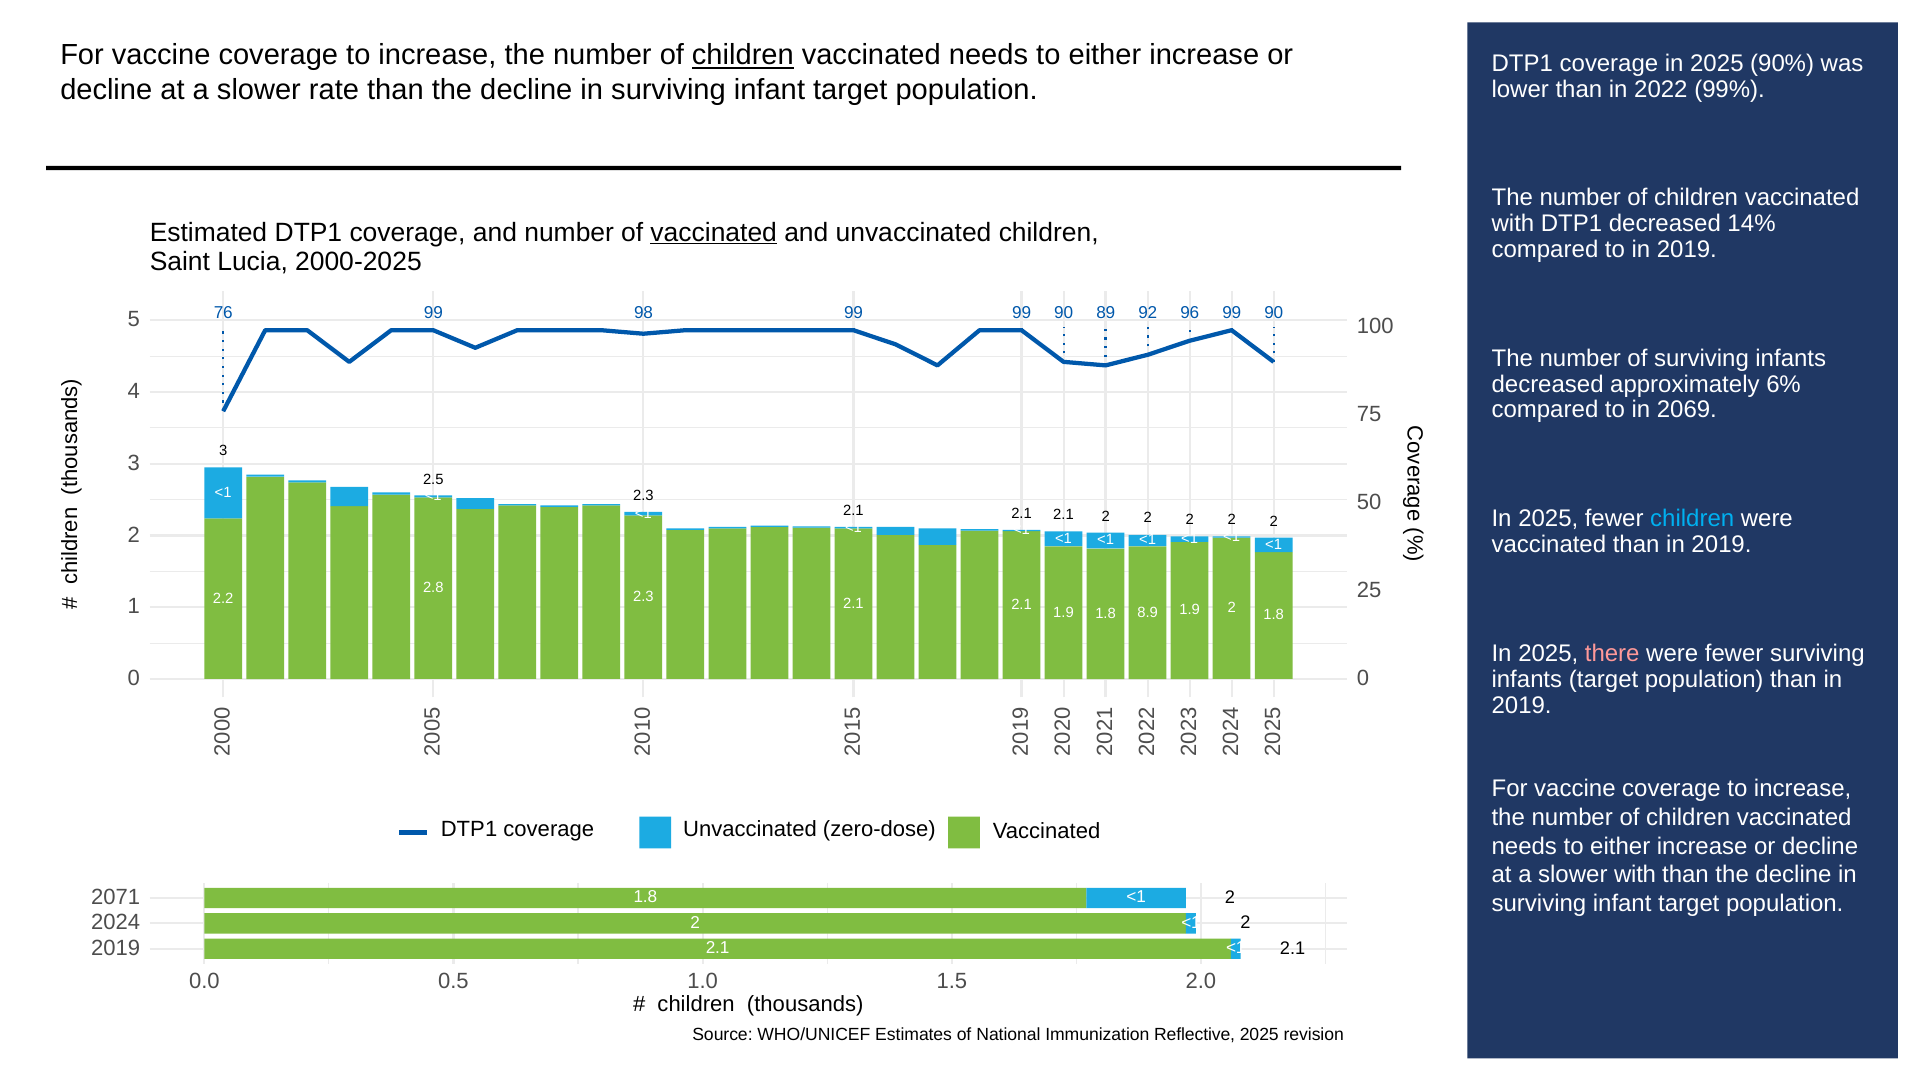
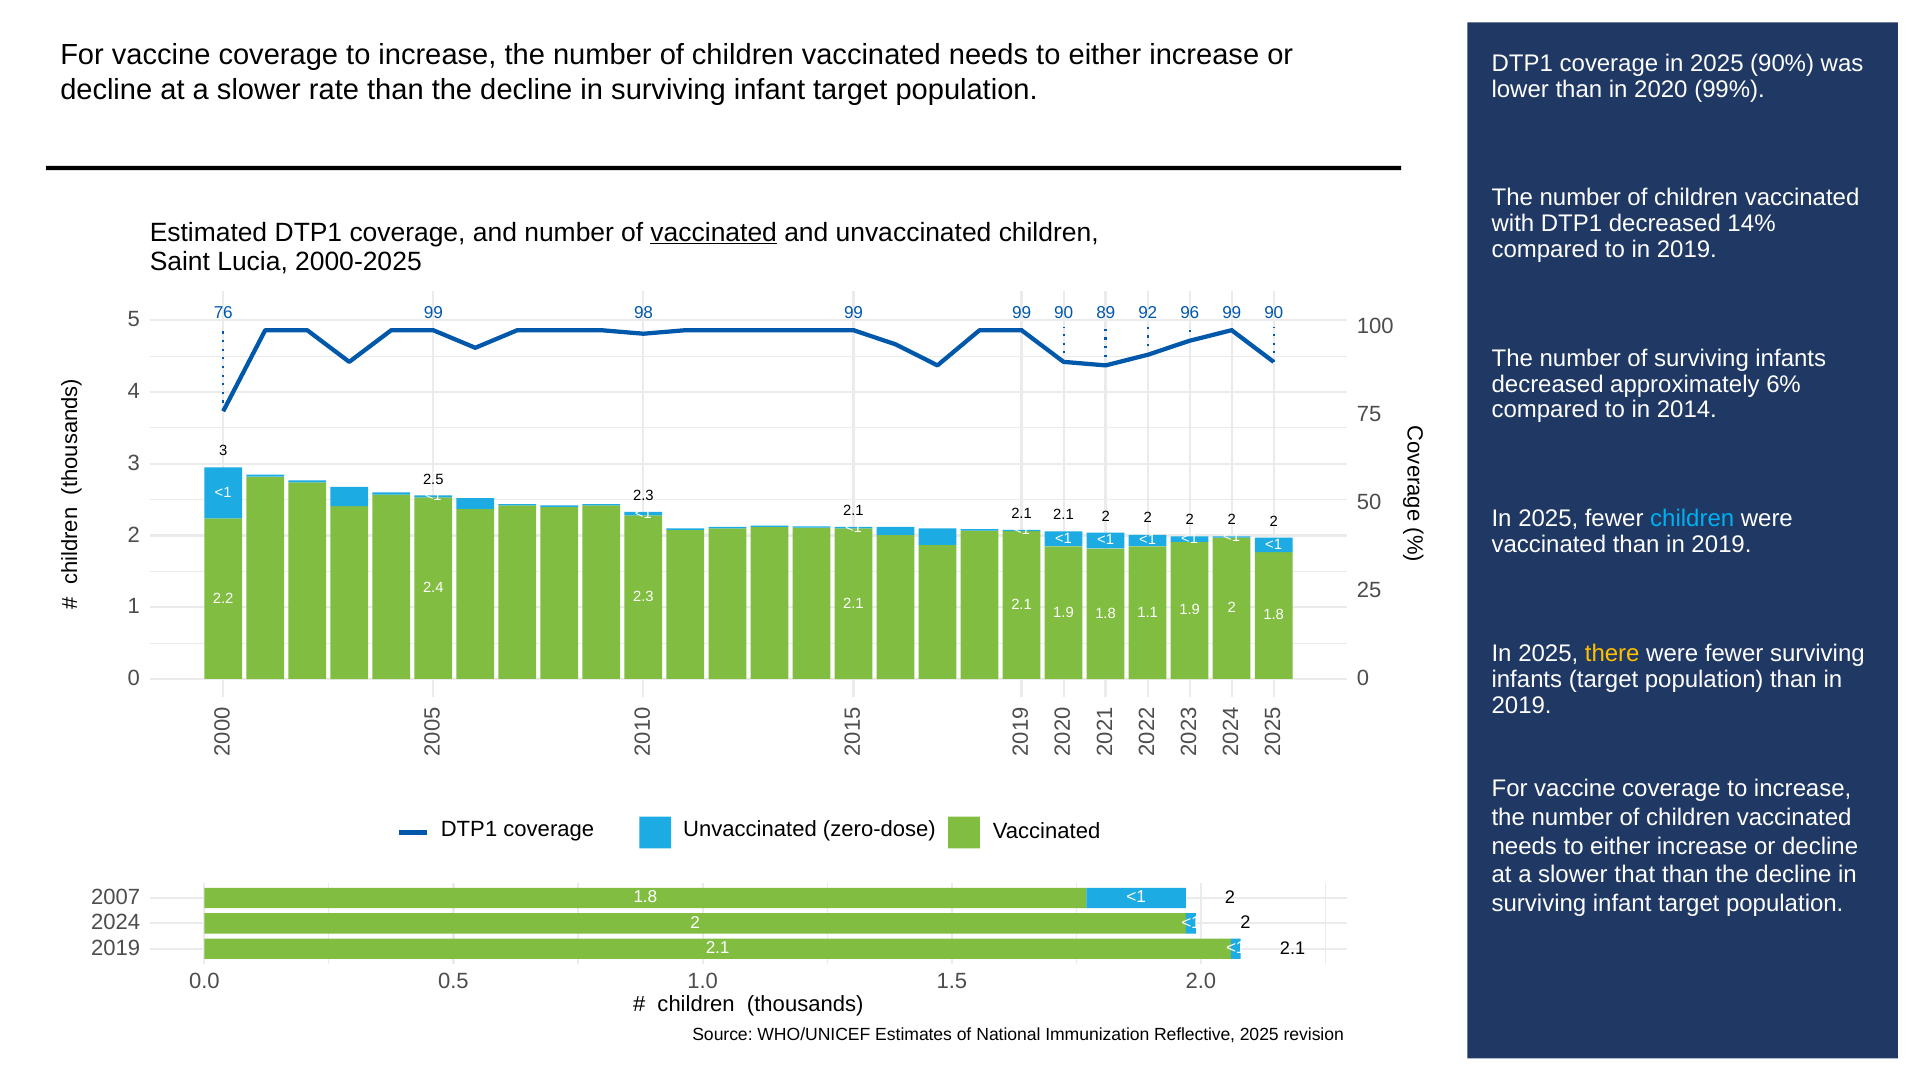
children at (743, 55) underline: present -> none
2022: 2022 -> 2020
2069: 2069 -> 2014
2.8: 2.8 -> 2.4
8.9: 8.9 -> 1.1
there colour: pink -> yellow
slower with: with -> that
2071: 2071 -> 2007
